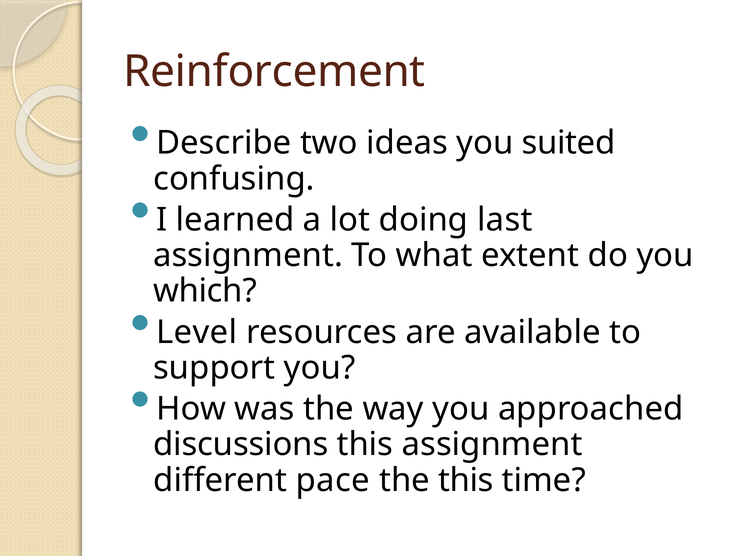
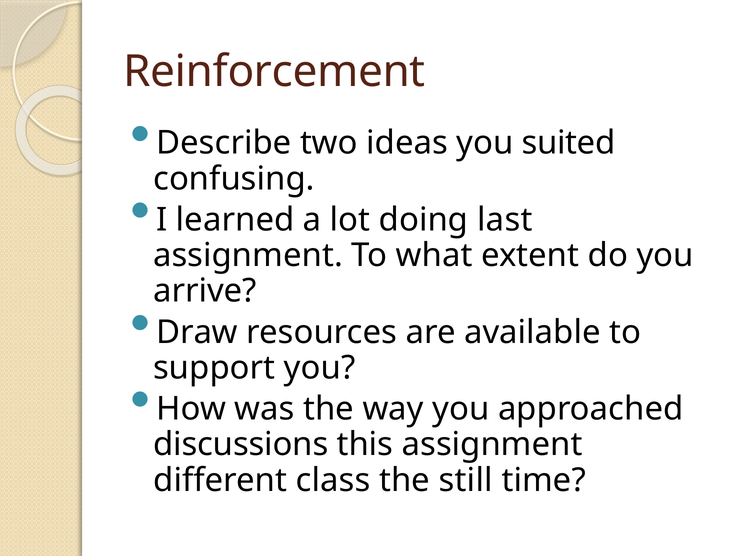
which: which -> arrive
Level: Level -> Draw
pace: pace -> class
the this: this -> still
